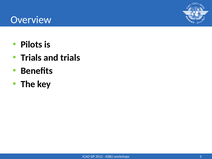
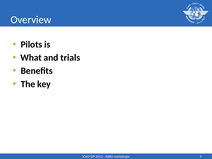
Trials at (31, 58): Trials -> What
